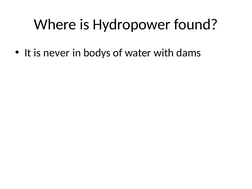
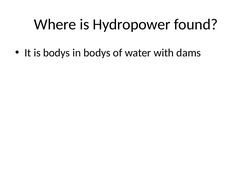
is never: never -> bodys
